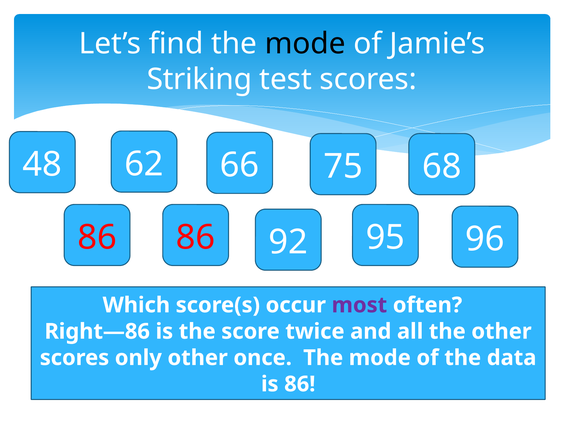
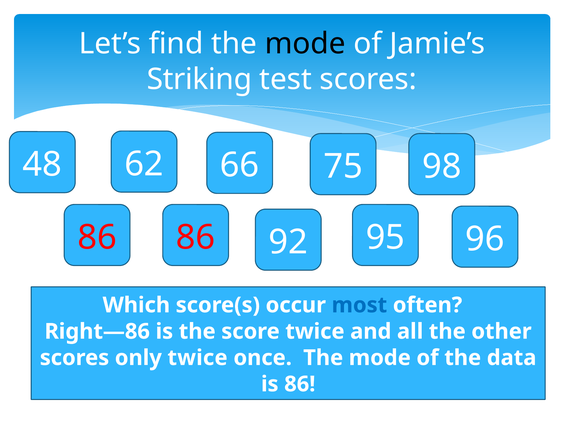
68: 68 -> 98
most colour: purple -> blue
only other: other -> twice
